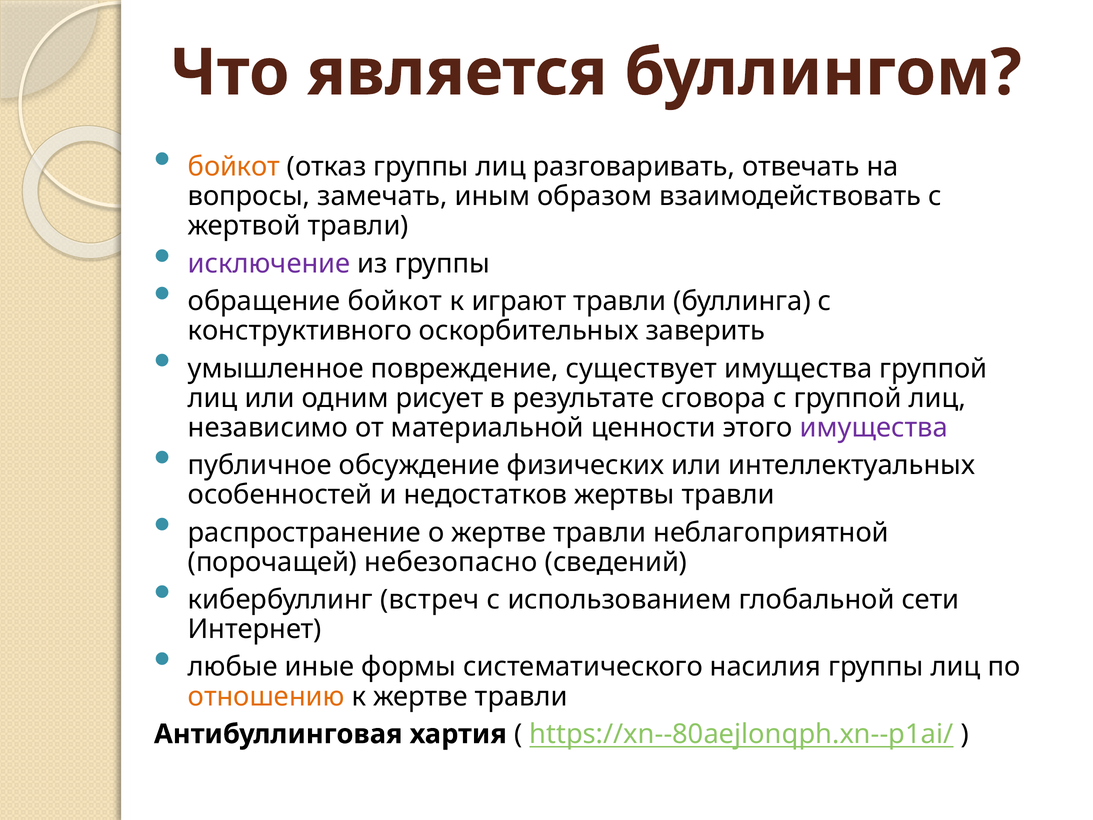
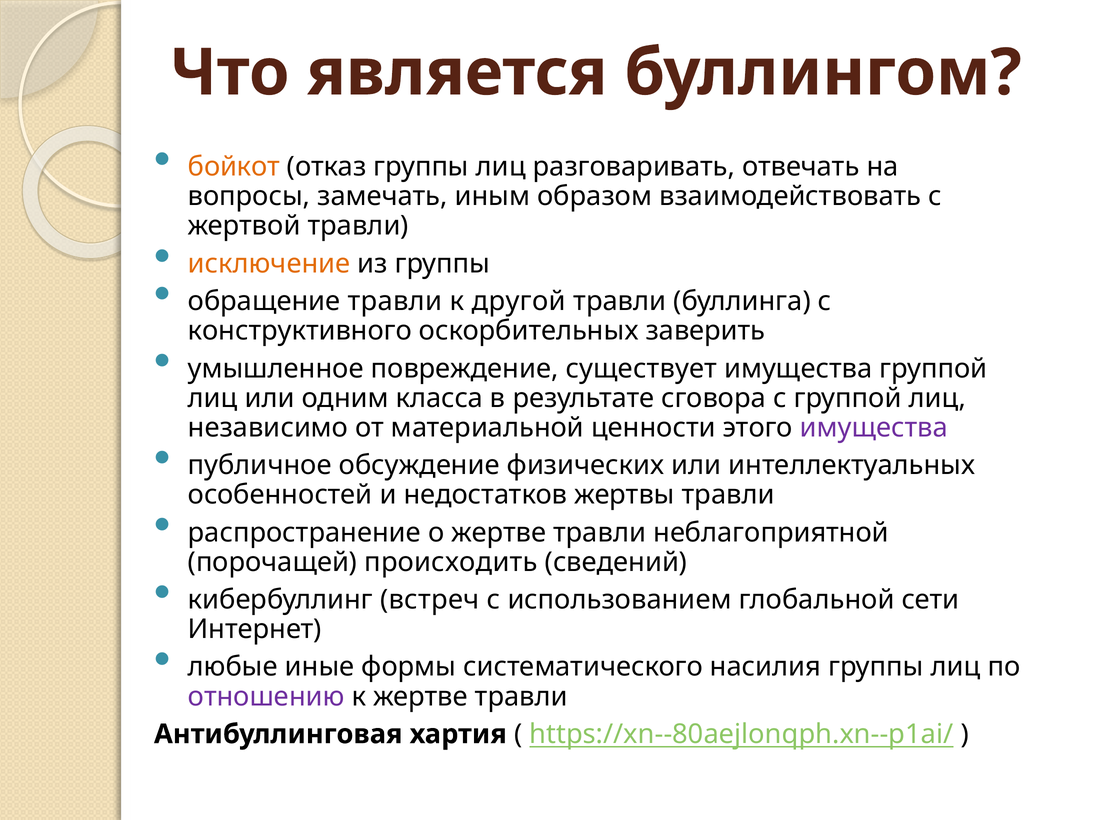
исключение colour: purple -> orange
обращение бойкот: бойкот -> травли
играют: играют -> другой
рисует: рисует -> класса
небезопасно: небезопасно -> происходить
отношению colour: orange -> purple
